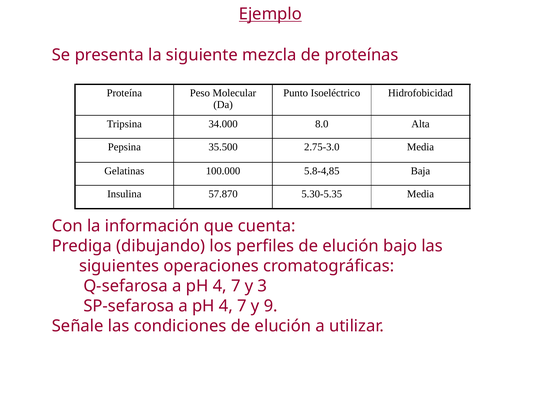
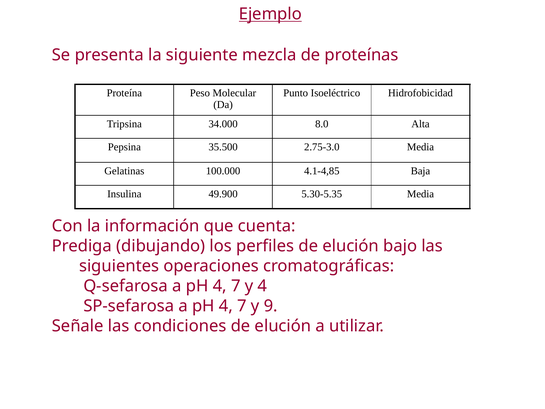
5.8-4,85: 5.8-4,85 -> 4.1-4,85
57.870: 57.870 -> 49.900
y 3: 3 -> 4
